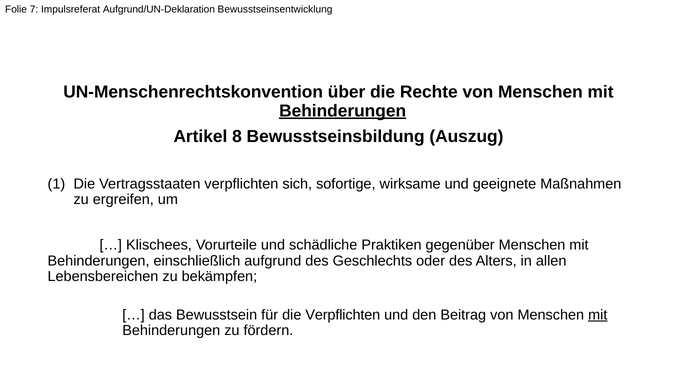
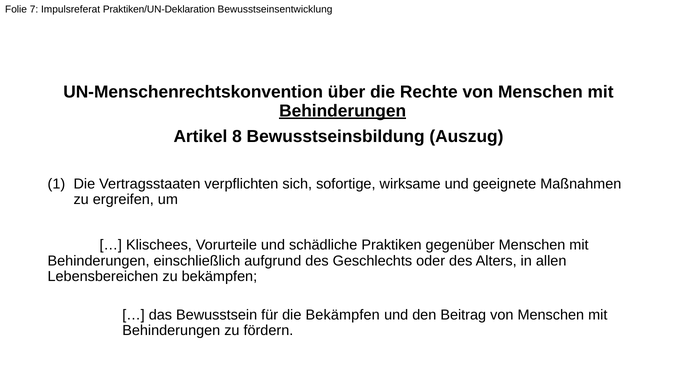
Aufgrund/UN-Deklaration: Aufgrund/UN-Deklaration -> Praktiken/UN-Deklaration
die Verpflichten: Verpflichten -> Bekämpfen
mit at (598, 315) underline: present -> none
